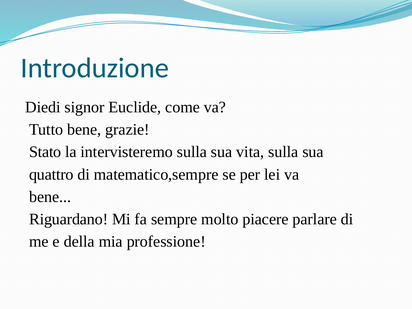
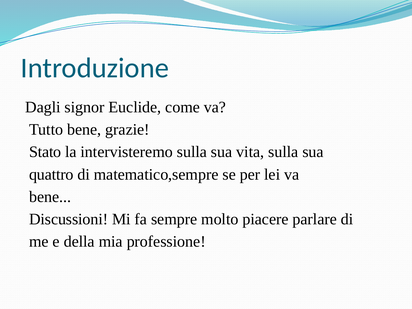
Diedi: Diedi -> Dagli
Riguardano: Riguardano -> Discussioni
